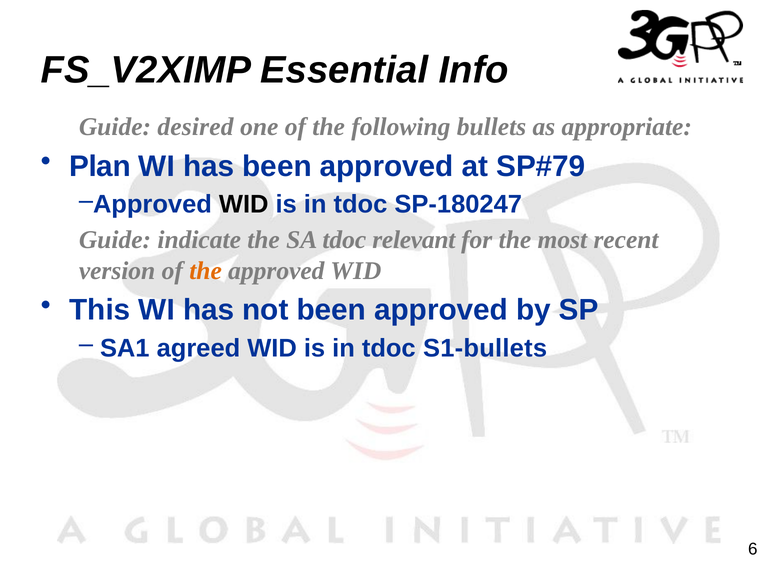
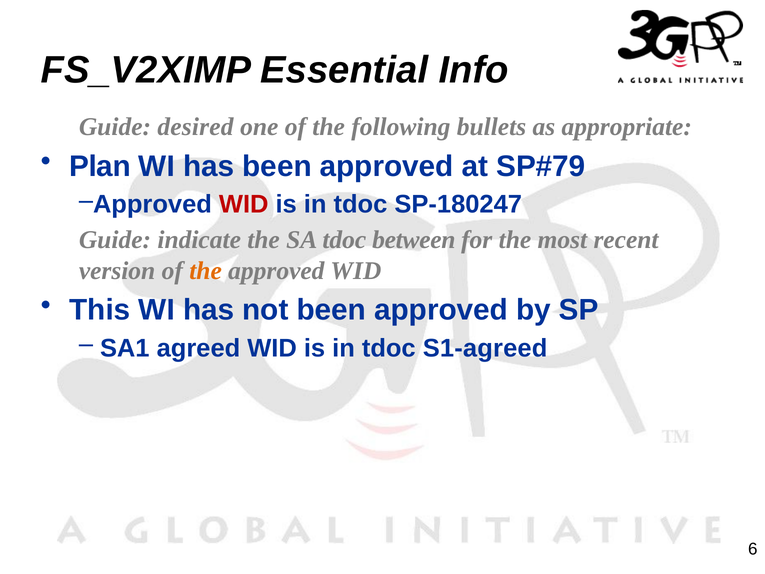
WID at (244, 204) colour: black -> red
relevant: relevant -> between
S1-bullets: S1-bullets -> S1-agreed
